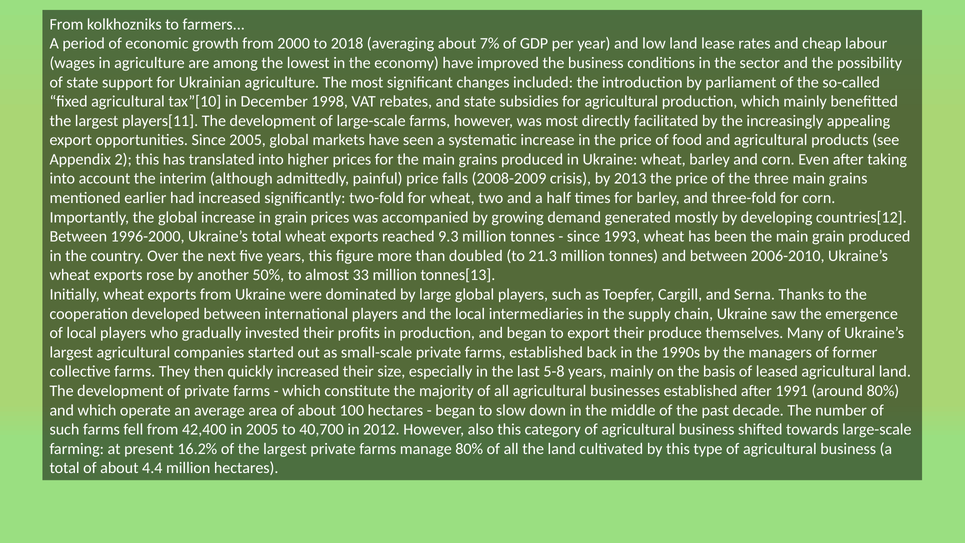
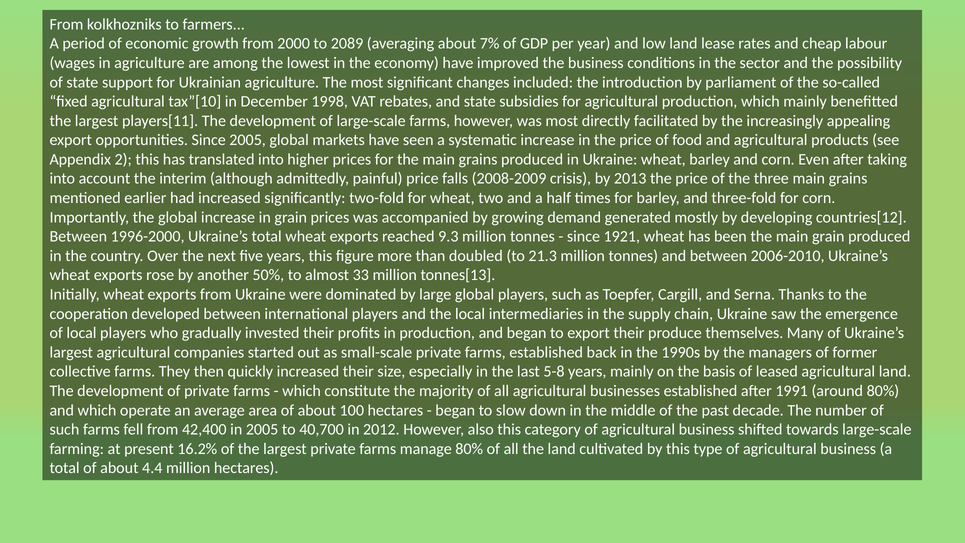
2018: 2018 -> 2089
1993: 1993 -> 1921
